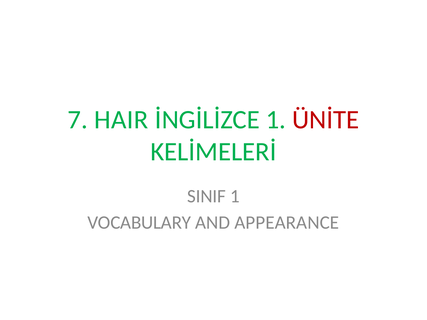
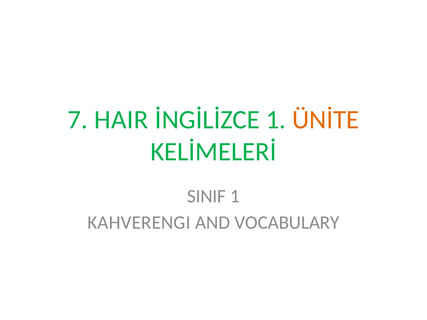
ÜNİTE colour: red -> orange
VOCABULARY: VOCABULARY -> KAHVERENGI
APPEARANCE: APPEARANCE -> VOCABULARY
